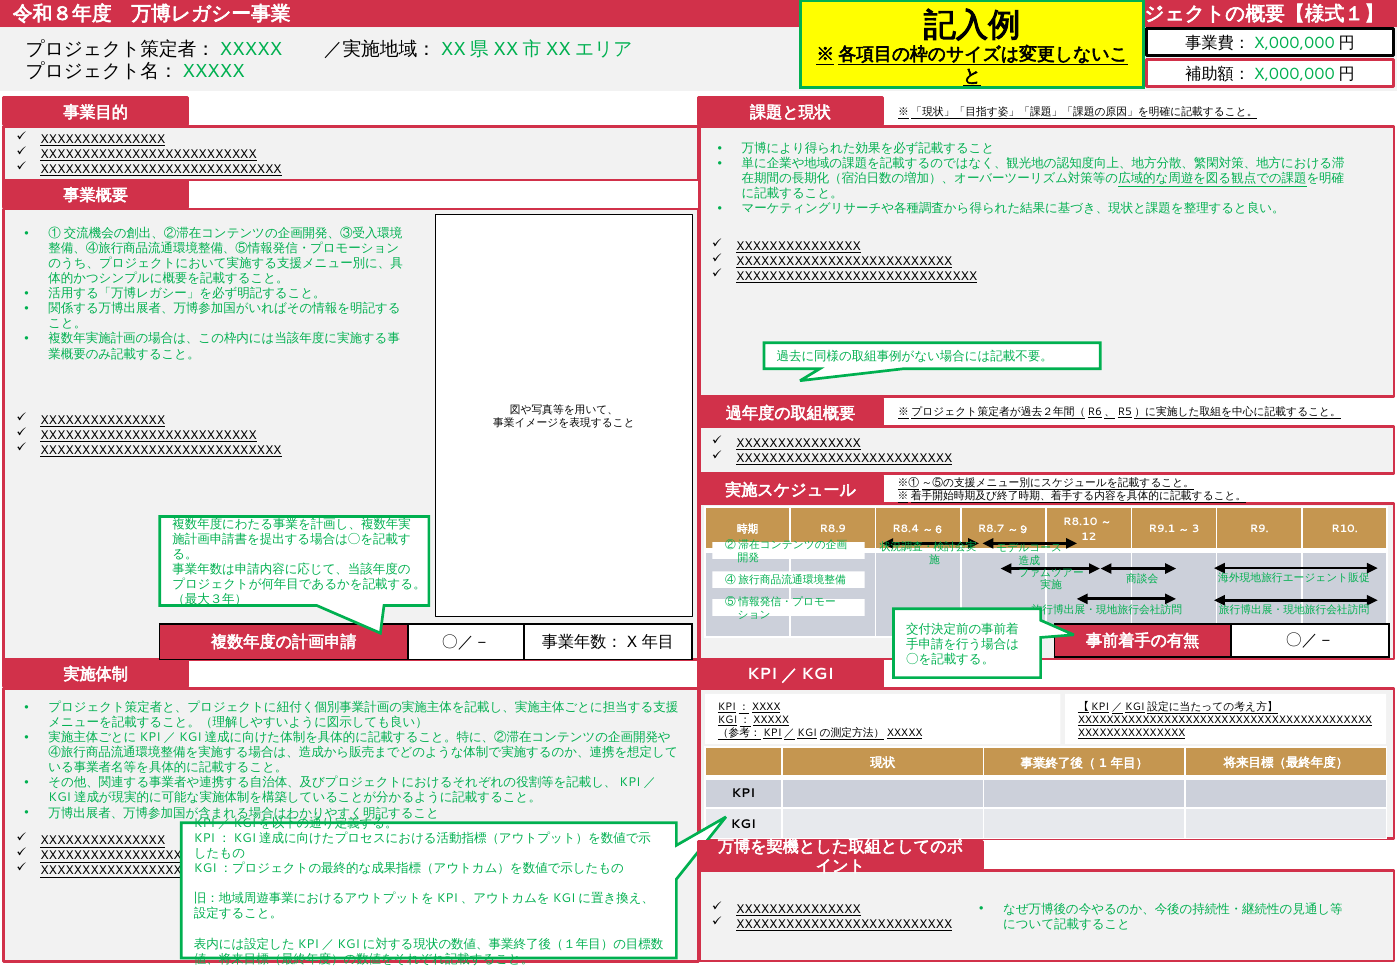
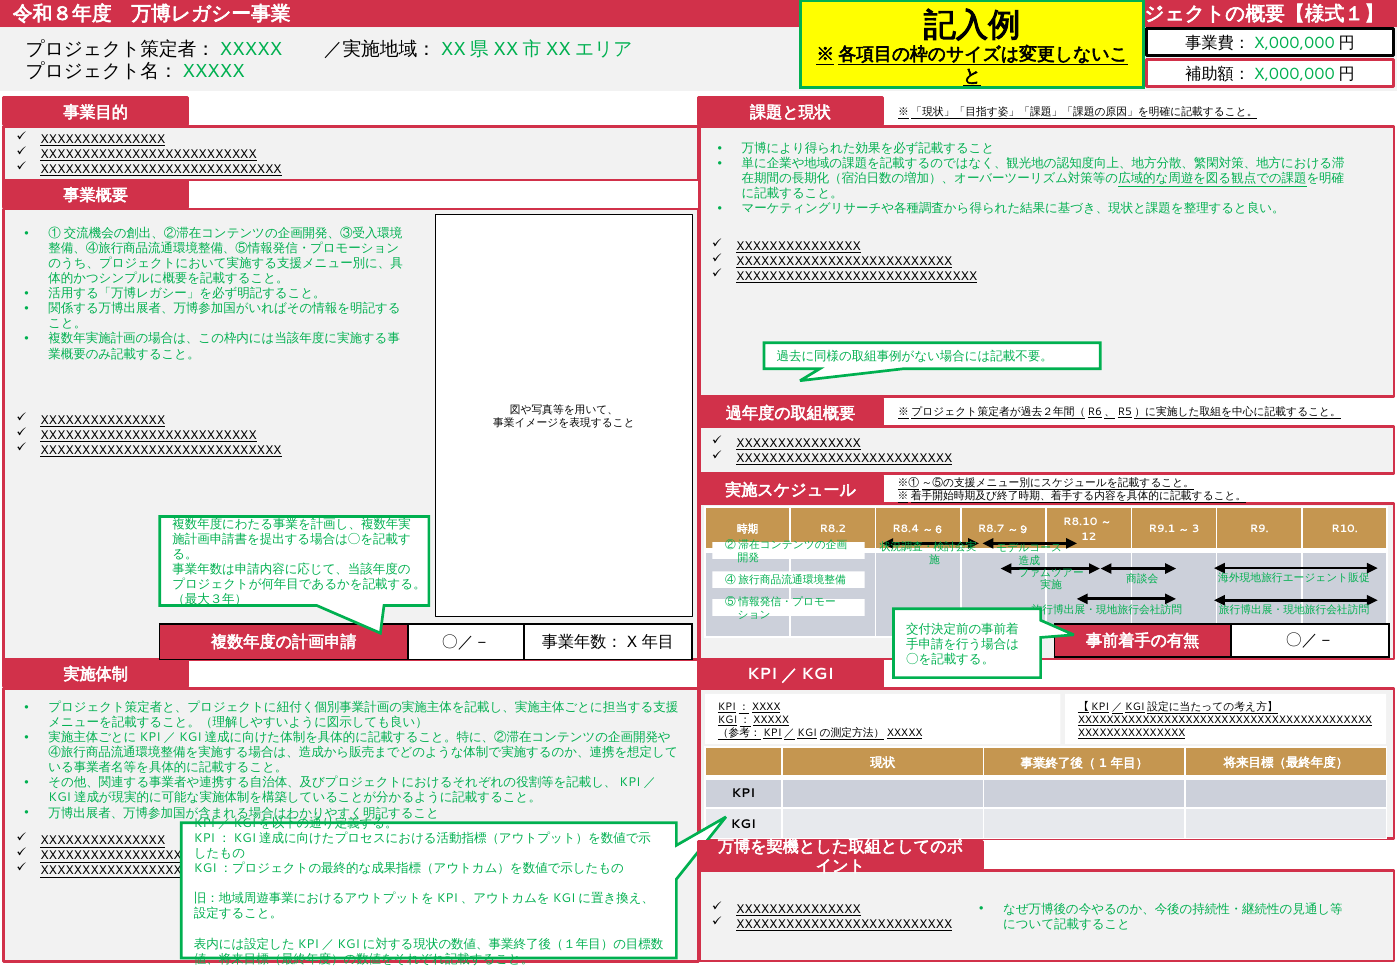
R8.9: R8.9 -> R8.2
